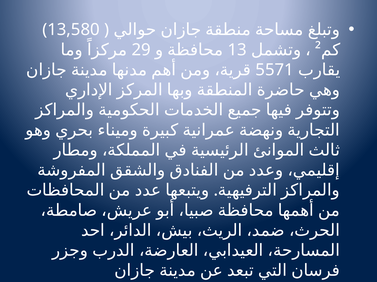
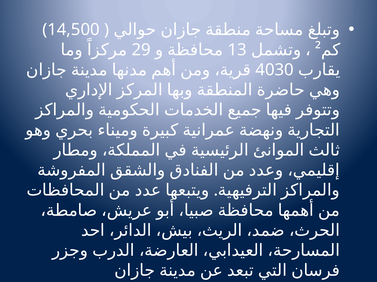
13,580: 13,580 -> 14,500
5571: 5571 -> 4030
